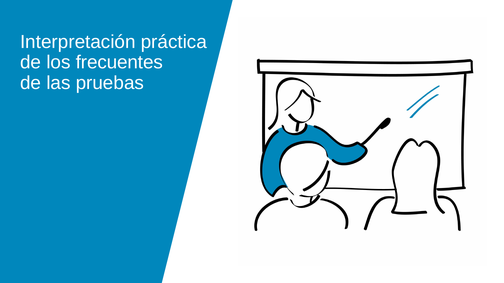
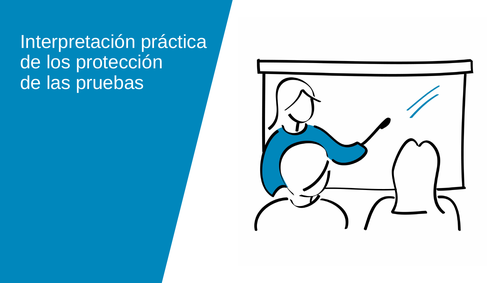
frecuentes: frecuentes -> protección
